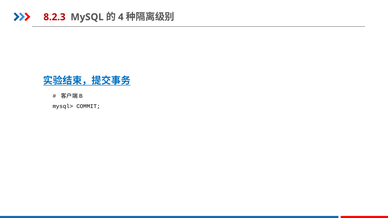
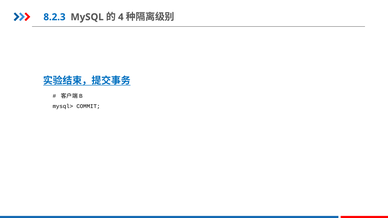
8.2.3 colour: red -> blue
